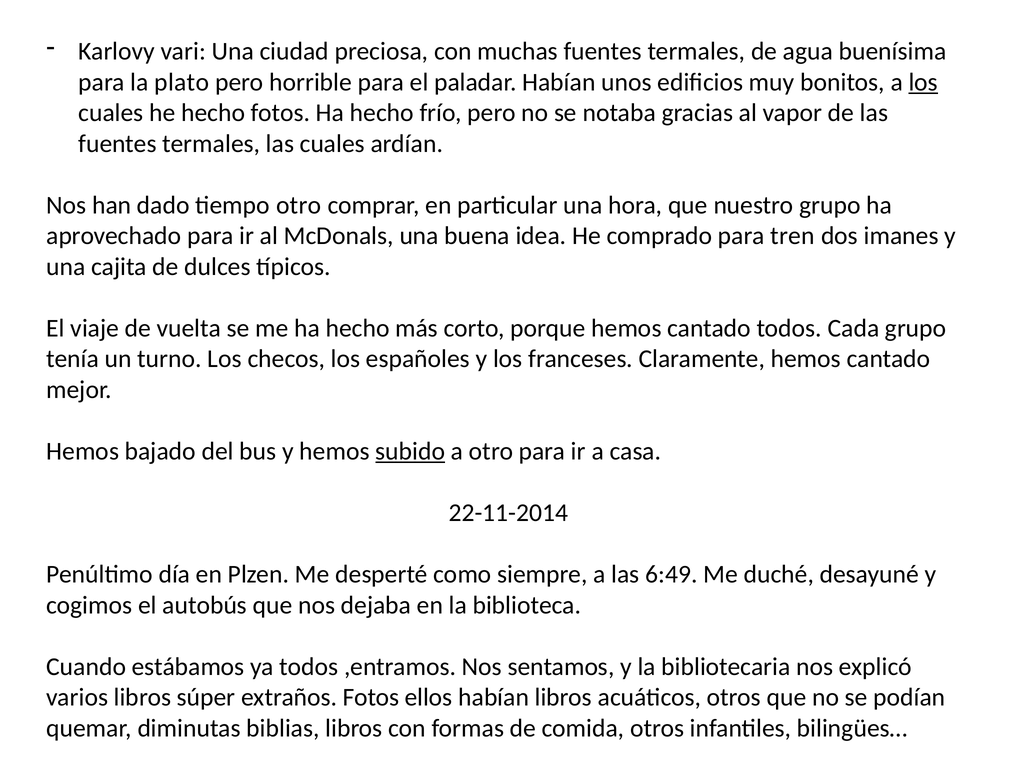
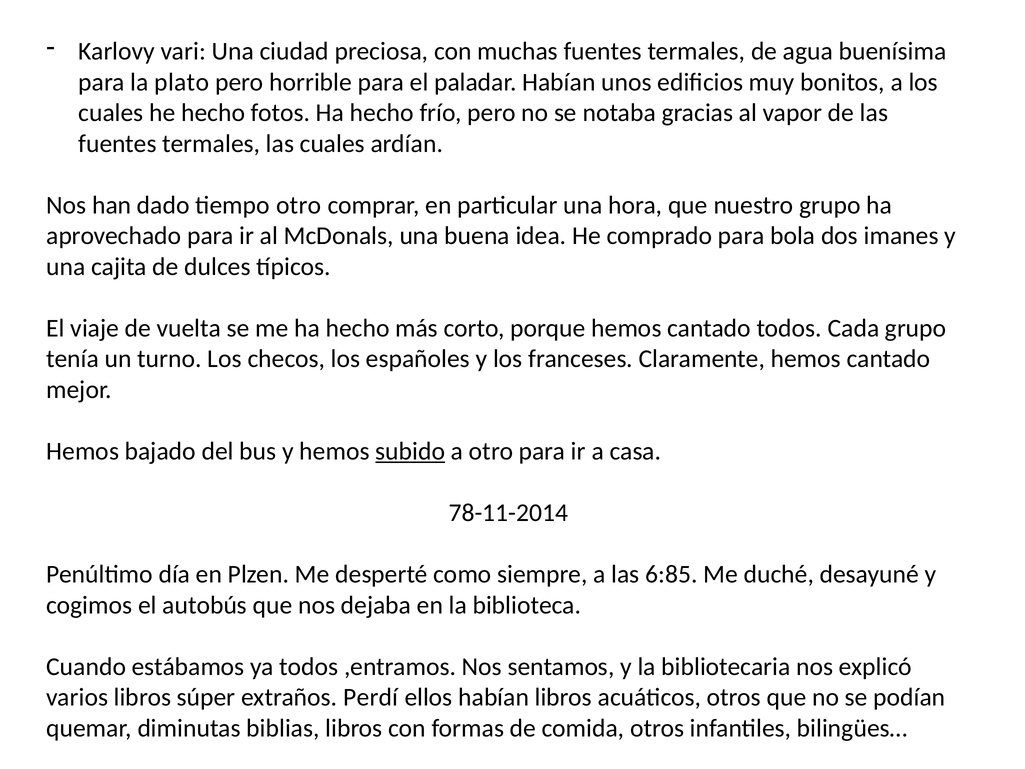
los at (923, 82) underline: present -> none
tren: tren -> bola
22-11-2014: 22-11-2014 -> 78-11-2014
6:49: 6:49 -> 6:85
extraños Fotos: Fotos -> Perdí
